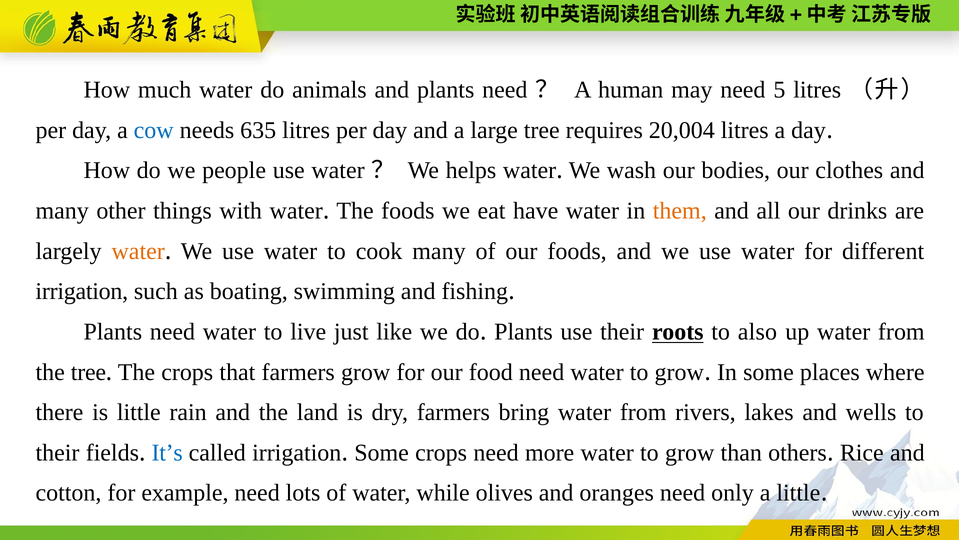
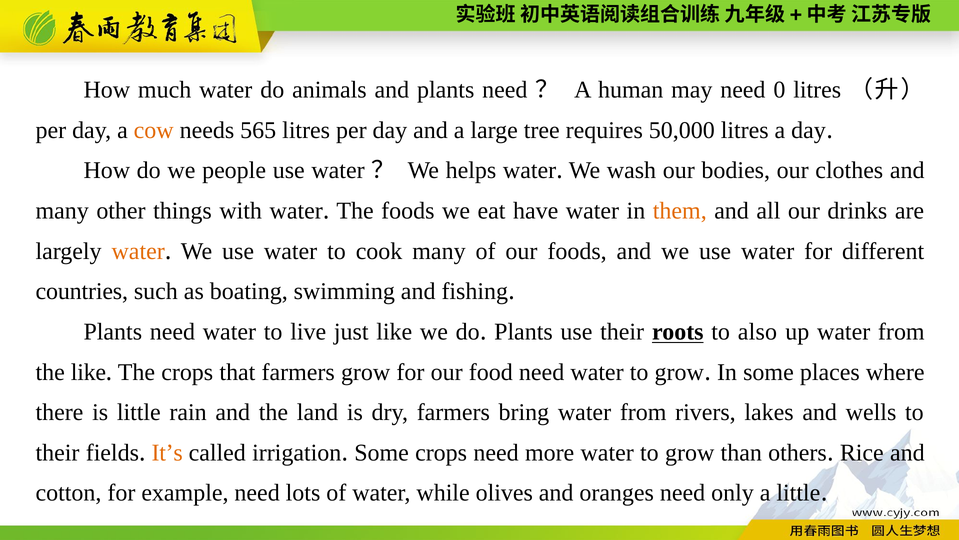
5: 5 -> 0
cow colour: blue -> orange
635: 635 -> 565
20,004: 20,004 -> 50,000
irrigation at (82, 291): irrigation -> countries
the tree: tree -> like
It’s colour: blue -> orange
